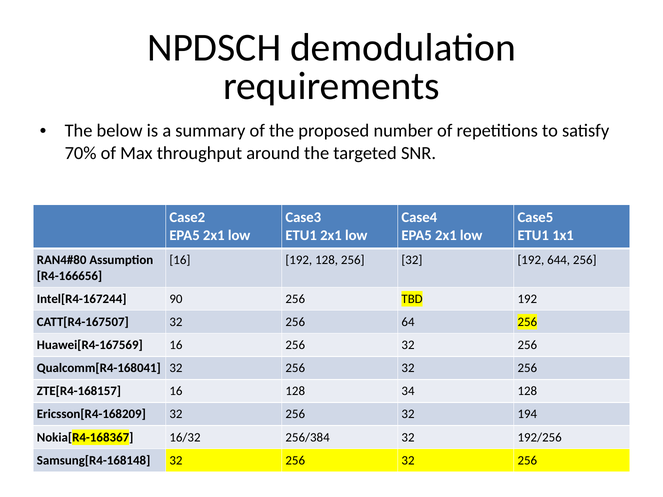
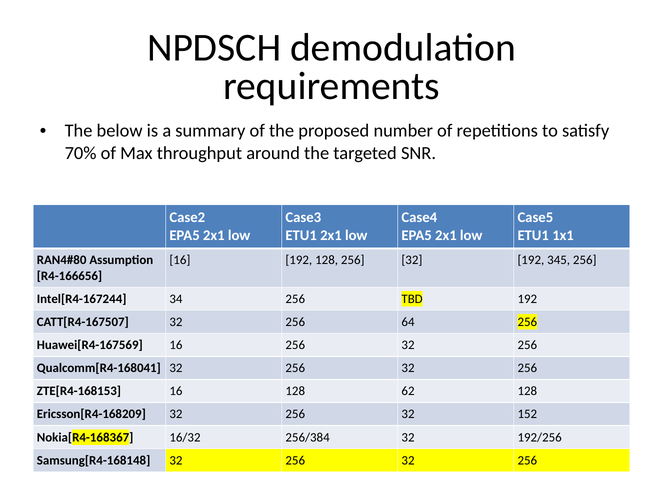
644: 644 -> 345
90: 90 -> 34
ZTE[R4-168157: ZTE[R4-168157 -> ZTE[R4-168153
34: 34 -> 62
194: 194 -> 152
